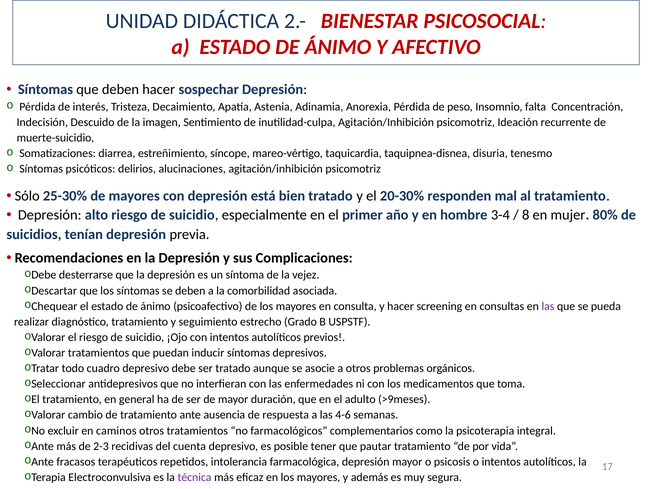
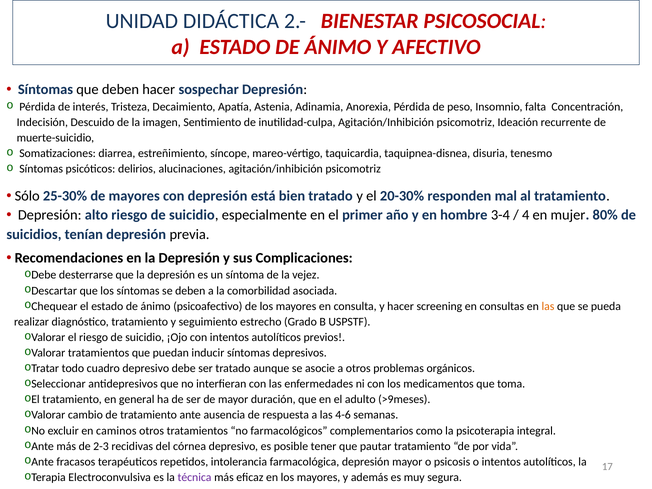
8: 8 -> 4
las at (548, 306) colour: purple -> orange
cuenta: cuenta -> córnea
